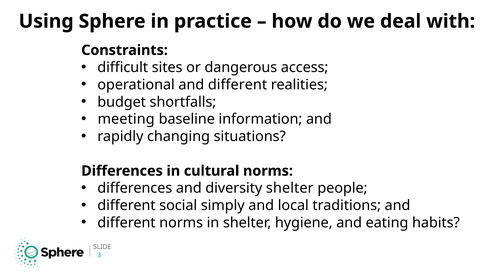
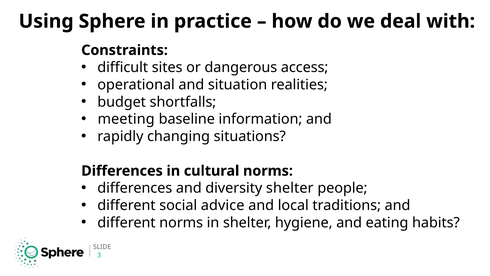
and different: different -> situation
simply: simply -> advice
